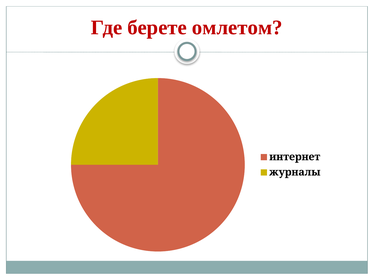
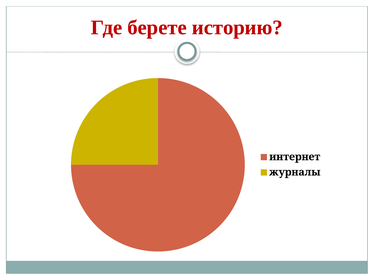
омлетом: омлетом -> историю
